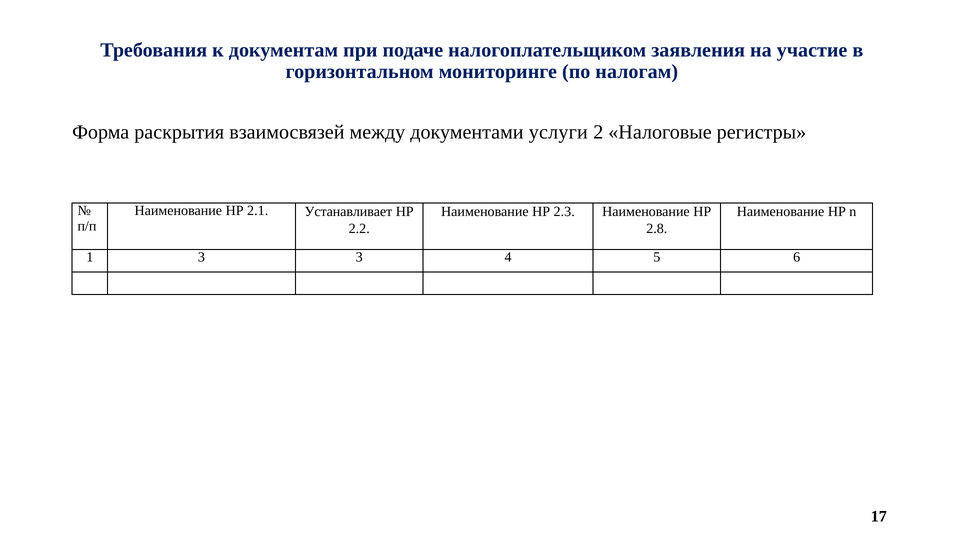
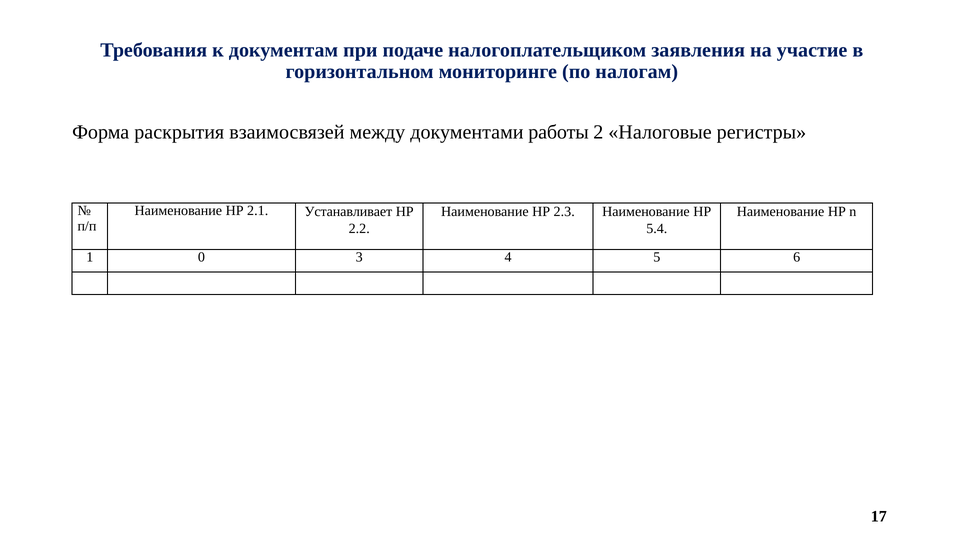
услуги: услуги -> работы
2.8: 2.8 -> 5.4
1 3: 3 -> 0
